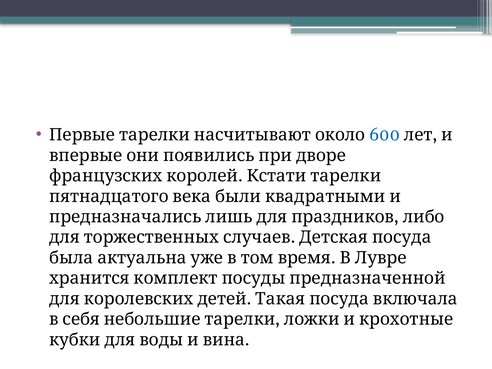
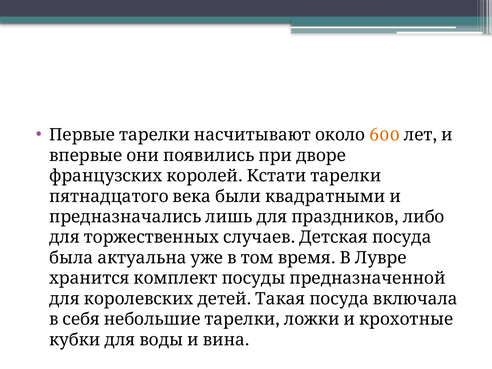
600 colour: blue -> orange
